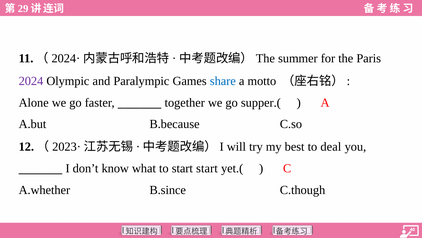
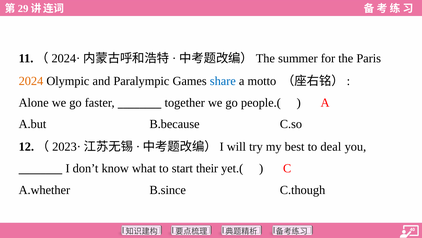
2024 colour: purple -> orange
supper.(: supper.( -> people.(
start start: start -> their
